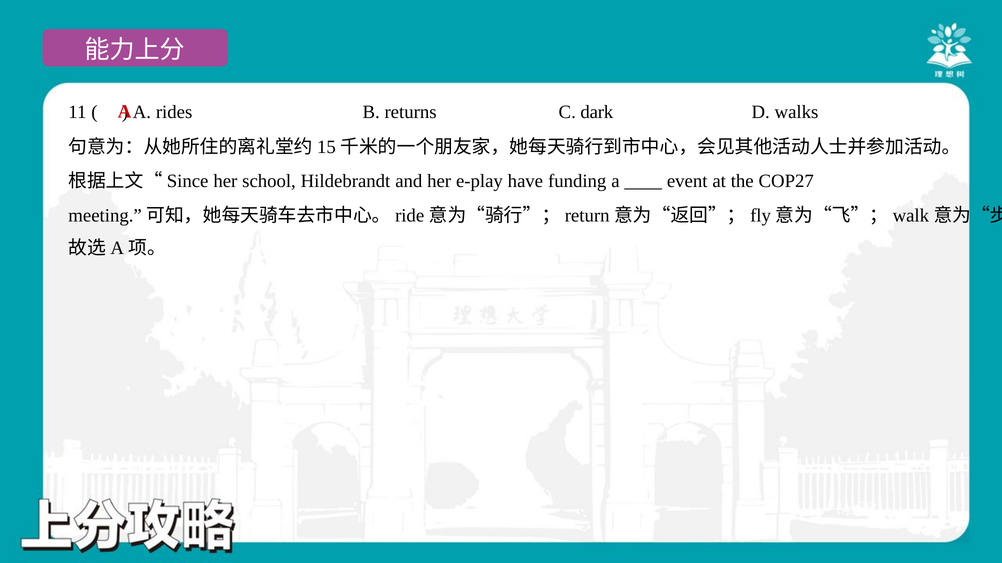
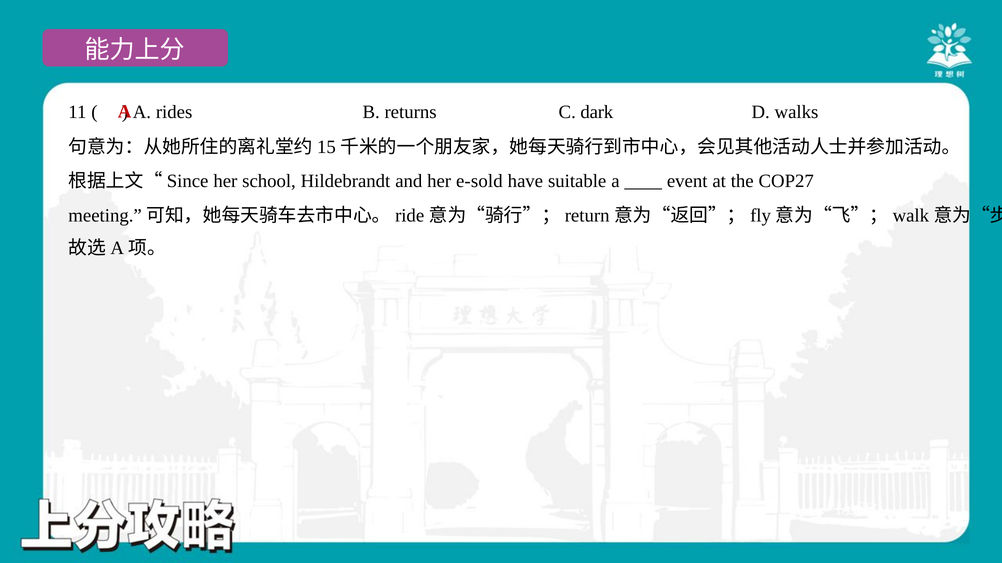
e-play: e-play -> e-sold
funding: funding -> suitable
